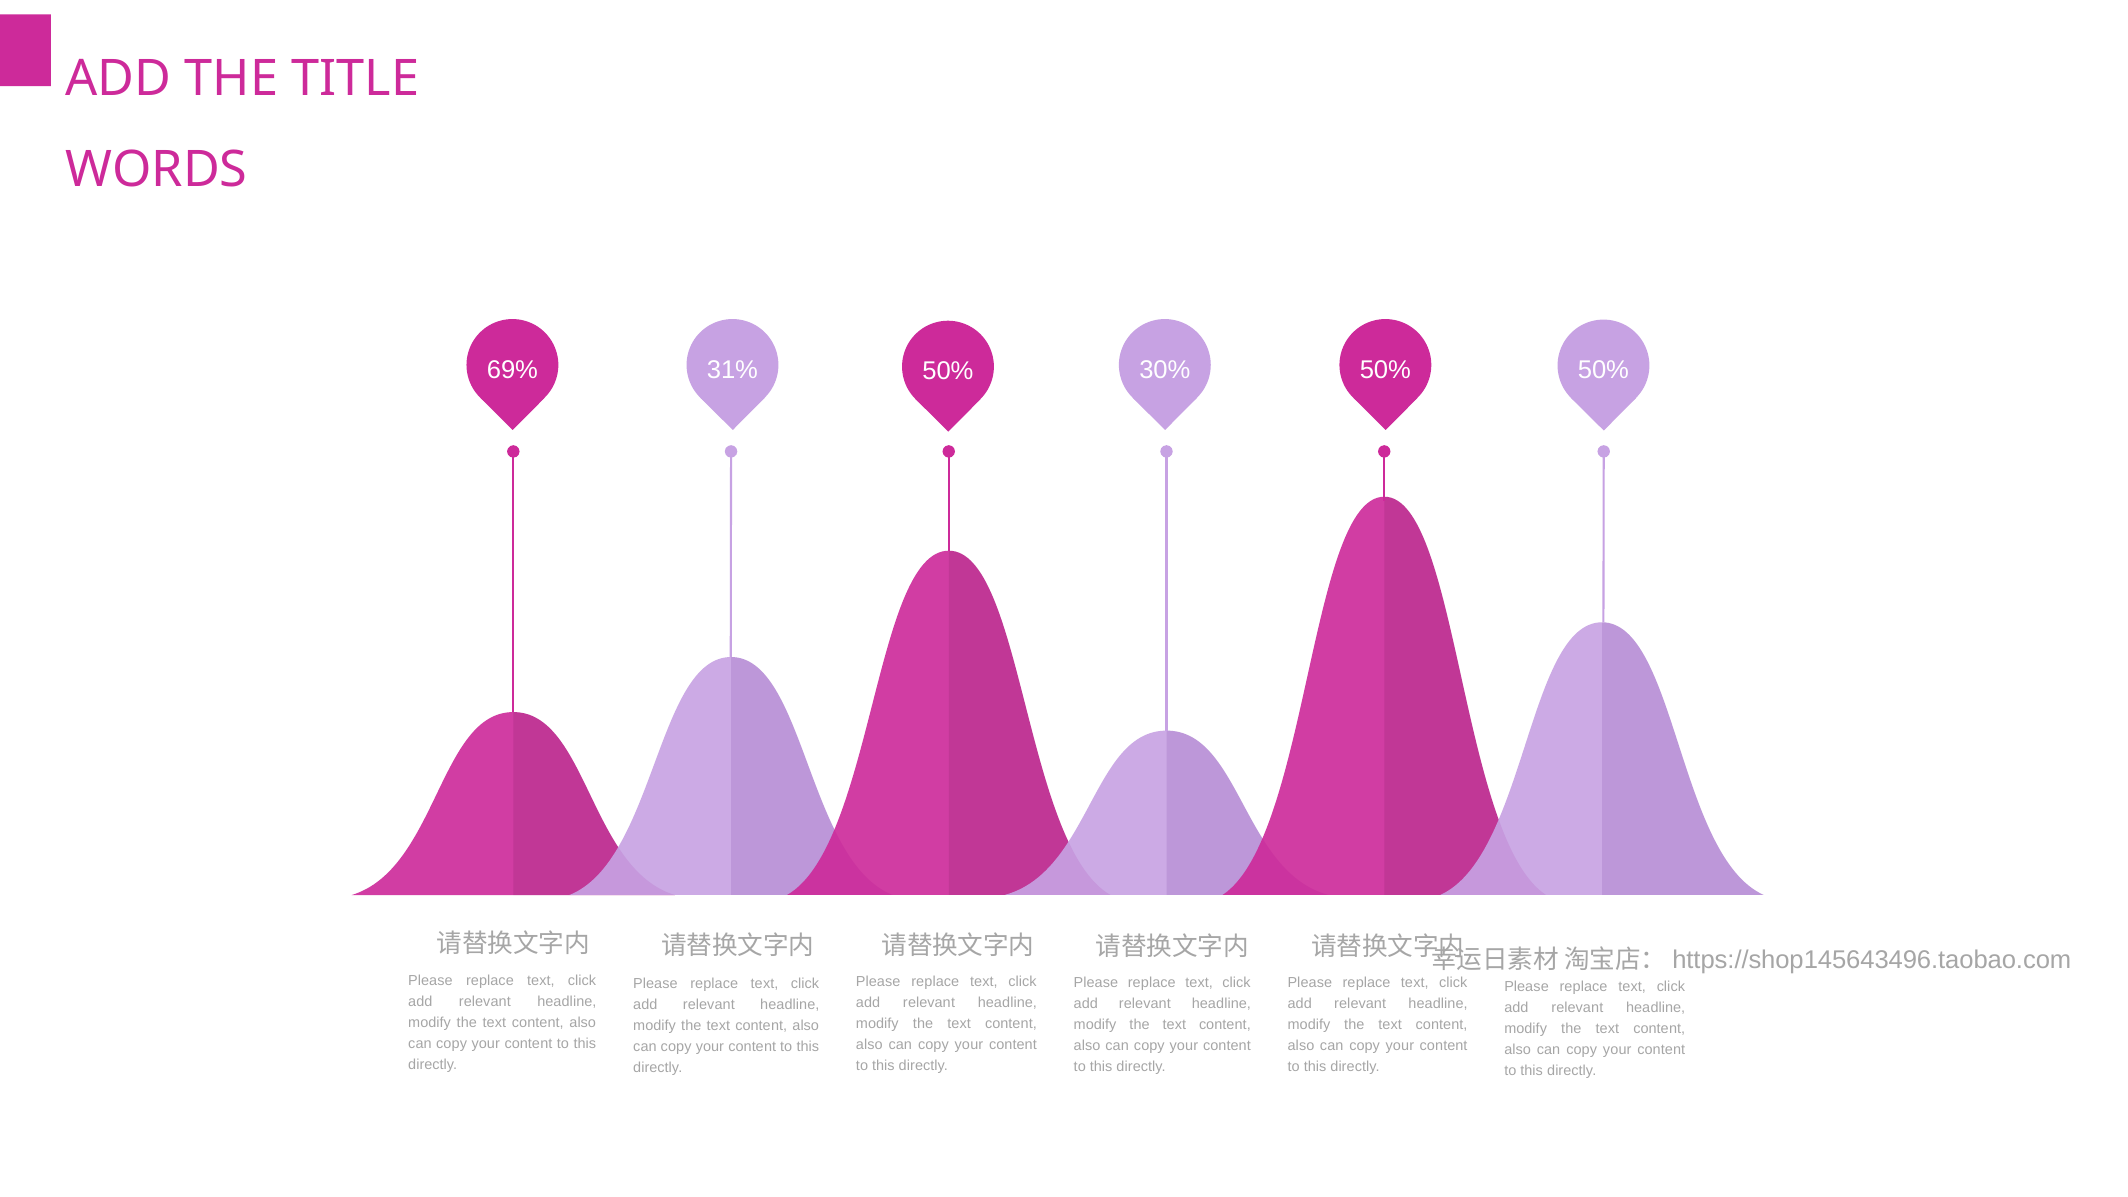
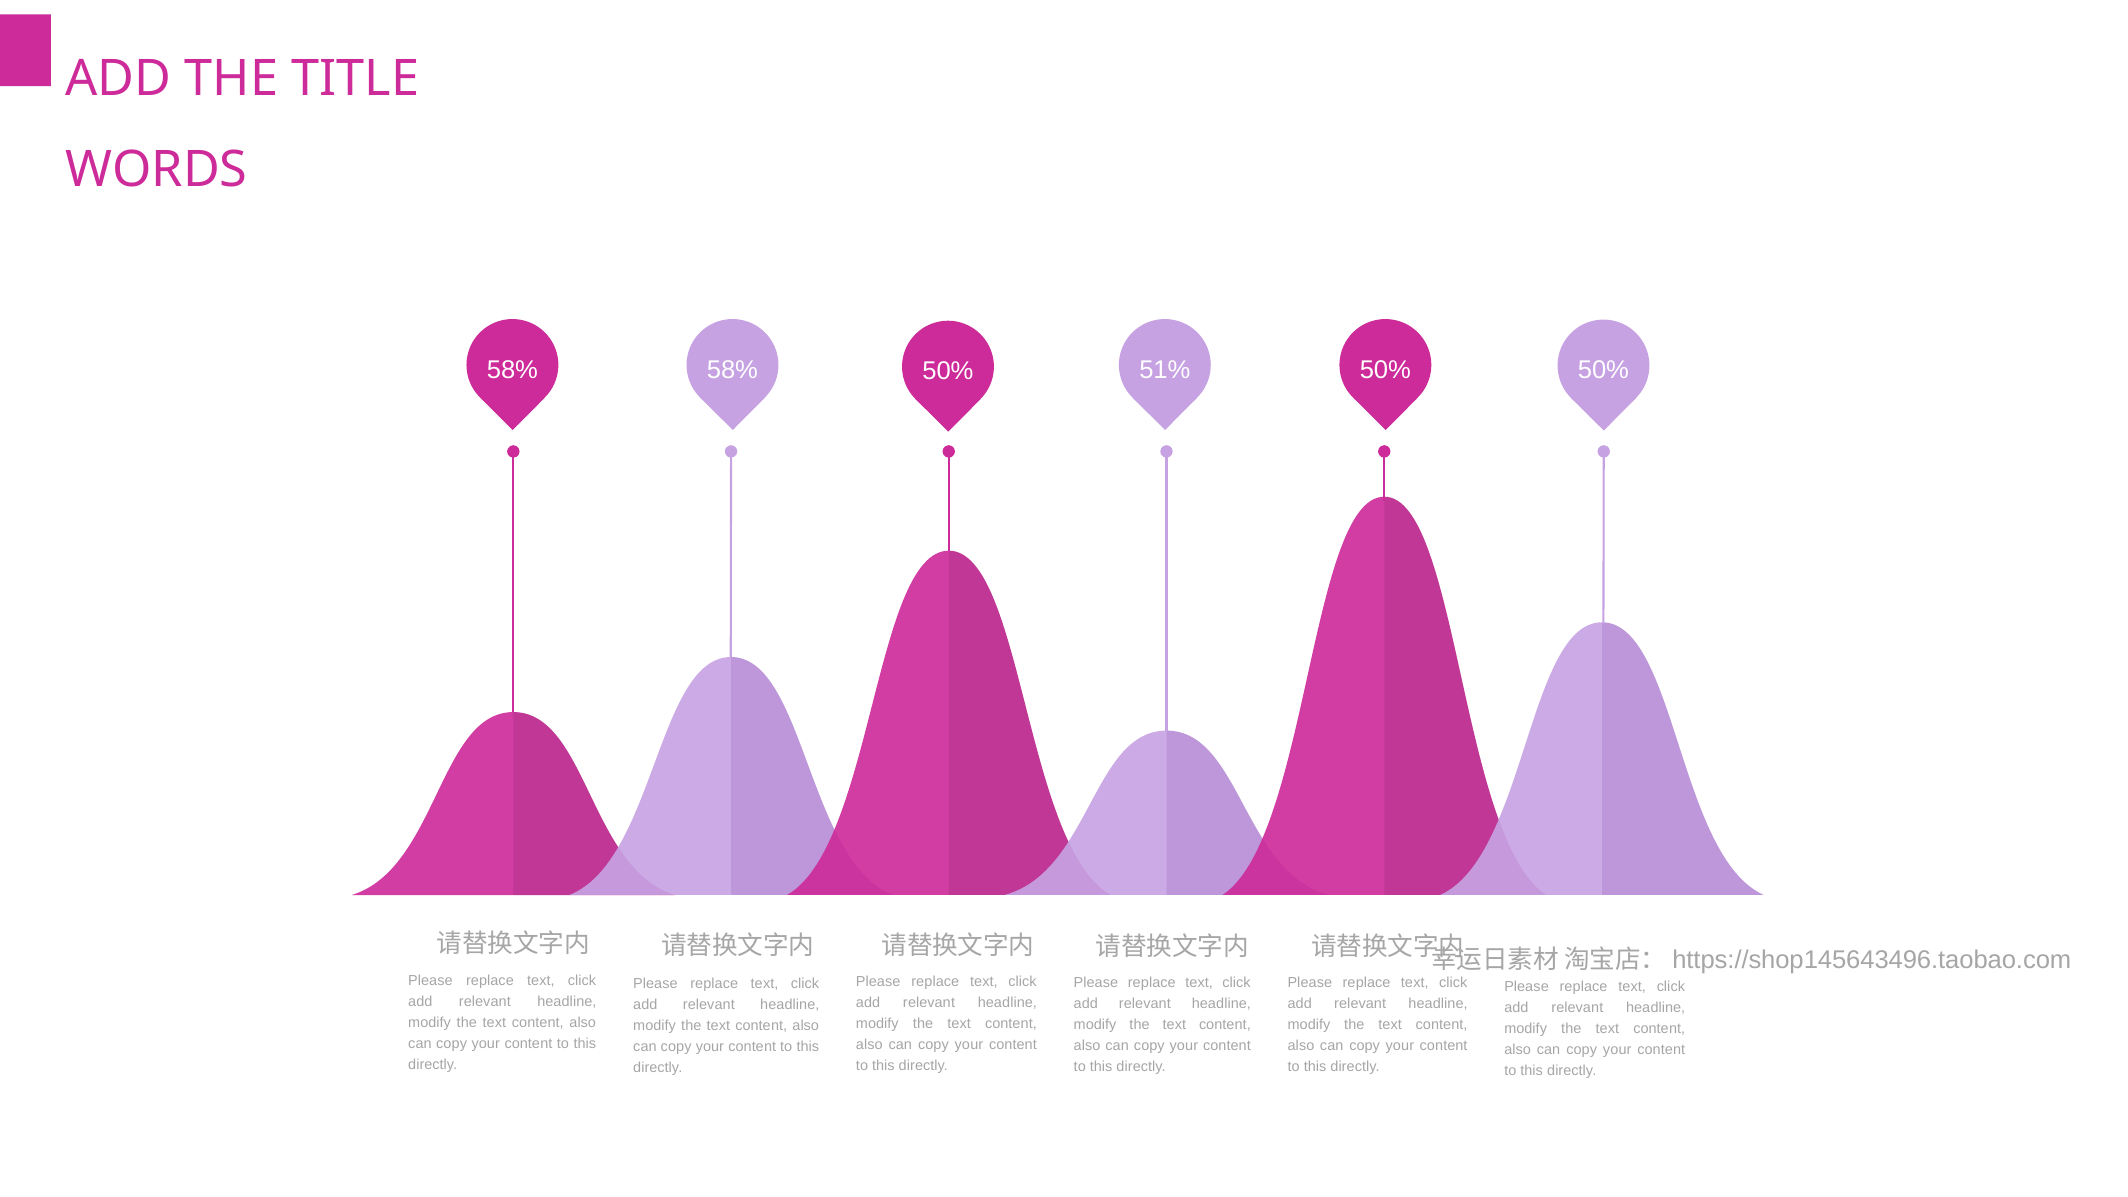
69% at (512, 370): 69% -> 58%
31% at (732, 370): 31% -> 58%
30%: 30% -> 51%
